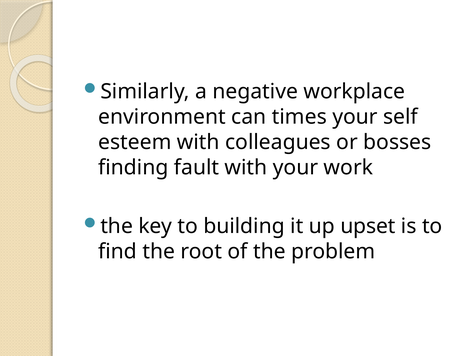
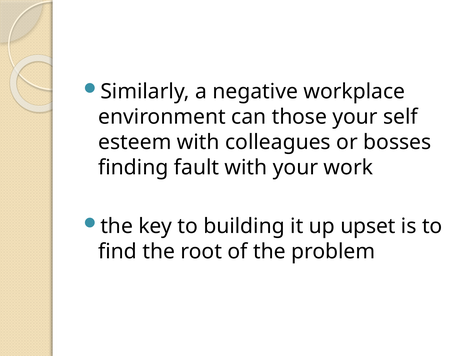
times: times -> those
